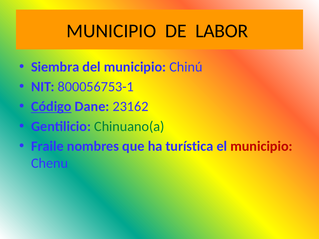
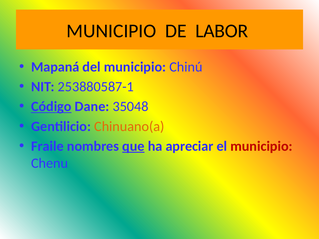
Siembra: Siembra -> Mapaná
800056753-1: 800056753-1 -> 253880587-1
23162: 23162 -> 35048
Chinuano(a colour: green -> orange
que underline: none -> present
turística: turística -> apreciar
